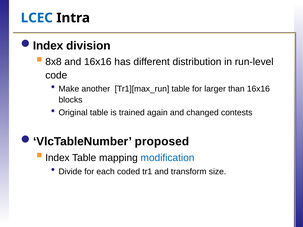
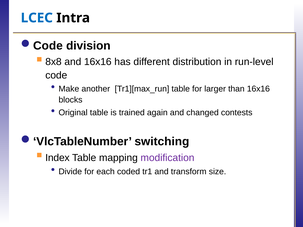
Index at (48, 46): Index -> Code
proposed: proposed -> switching
modification colour: blue -> purple
